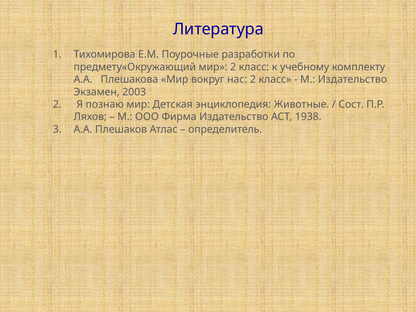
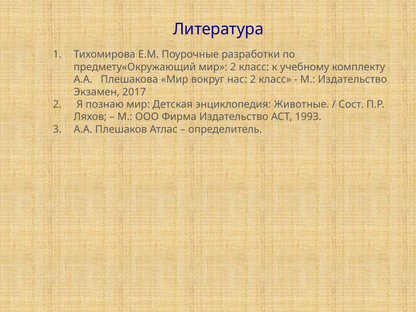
2003: 2003 -> 2017
1938: 1938 -> 1993
